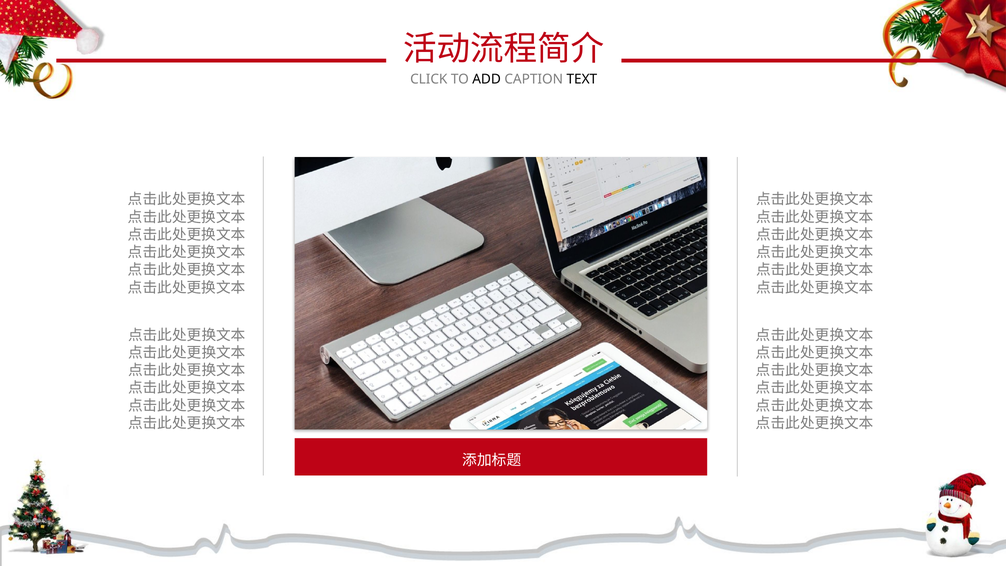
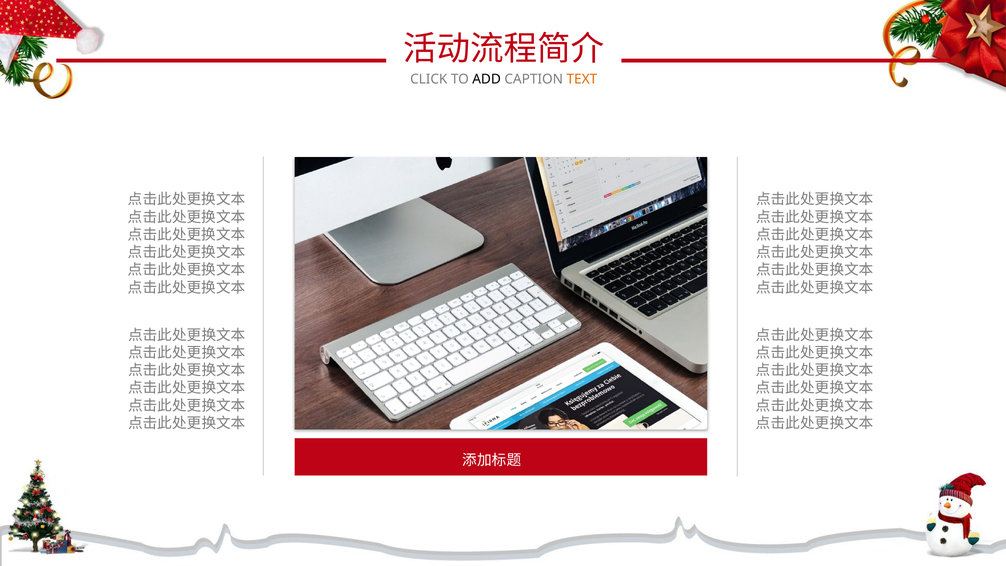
TEXT colour: black -> orange
